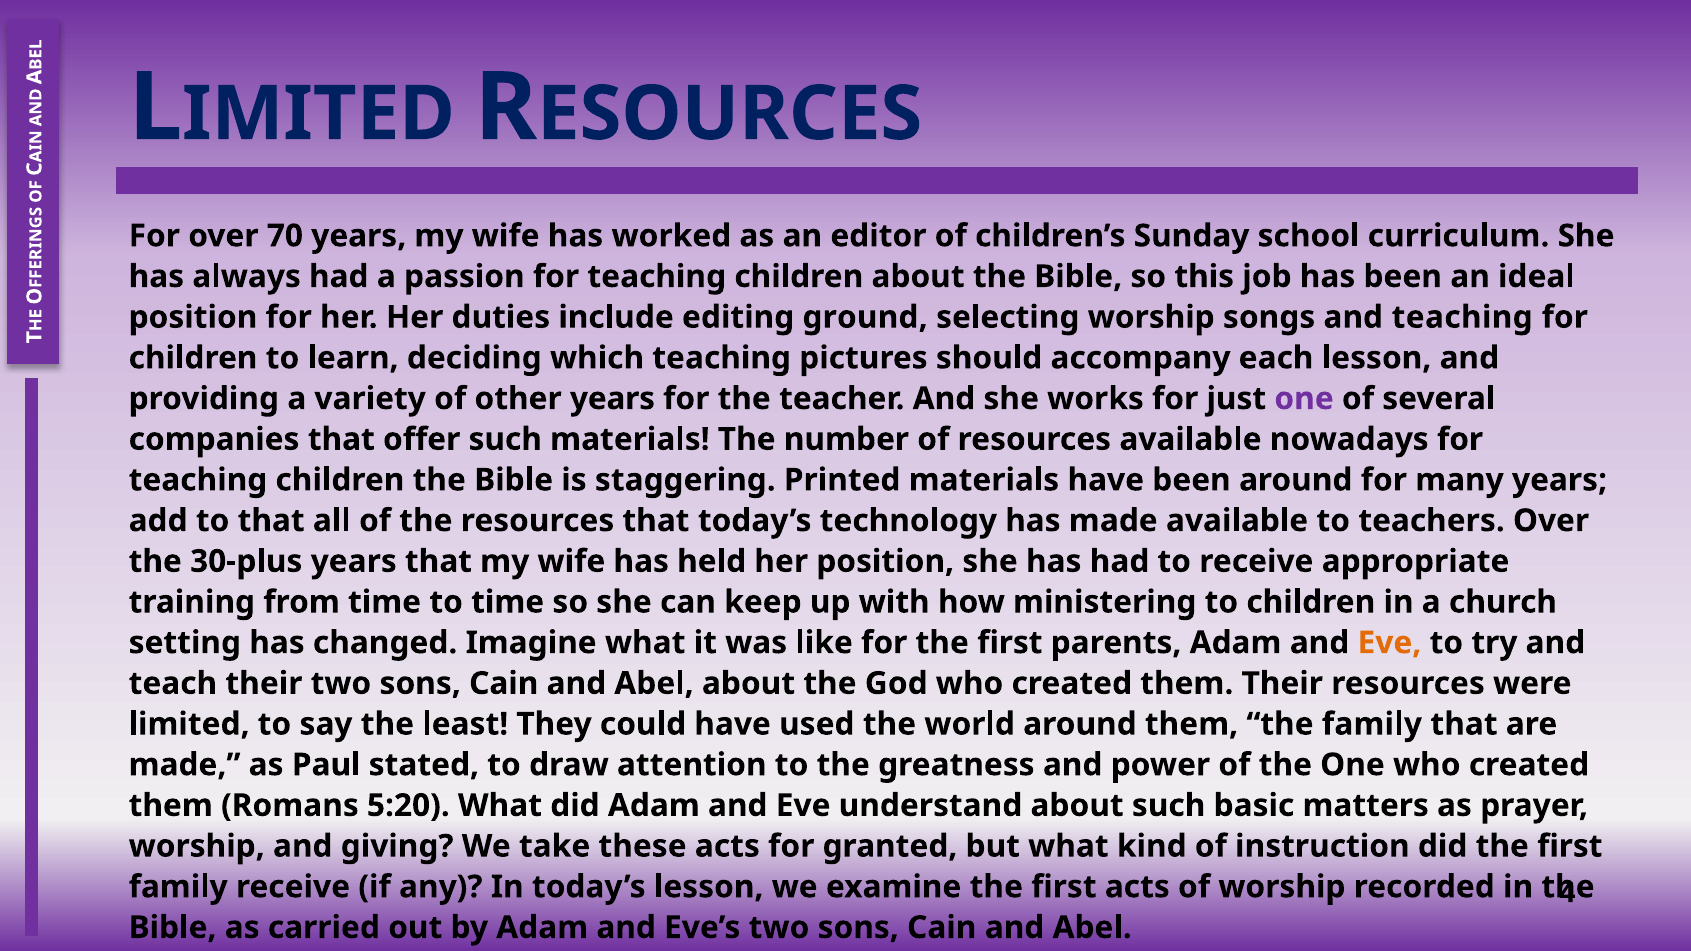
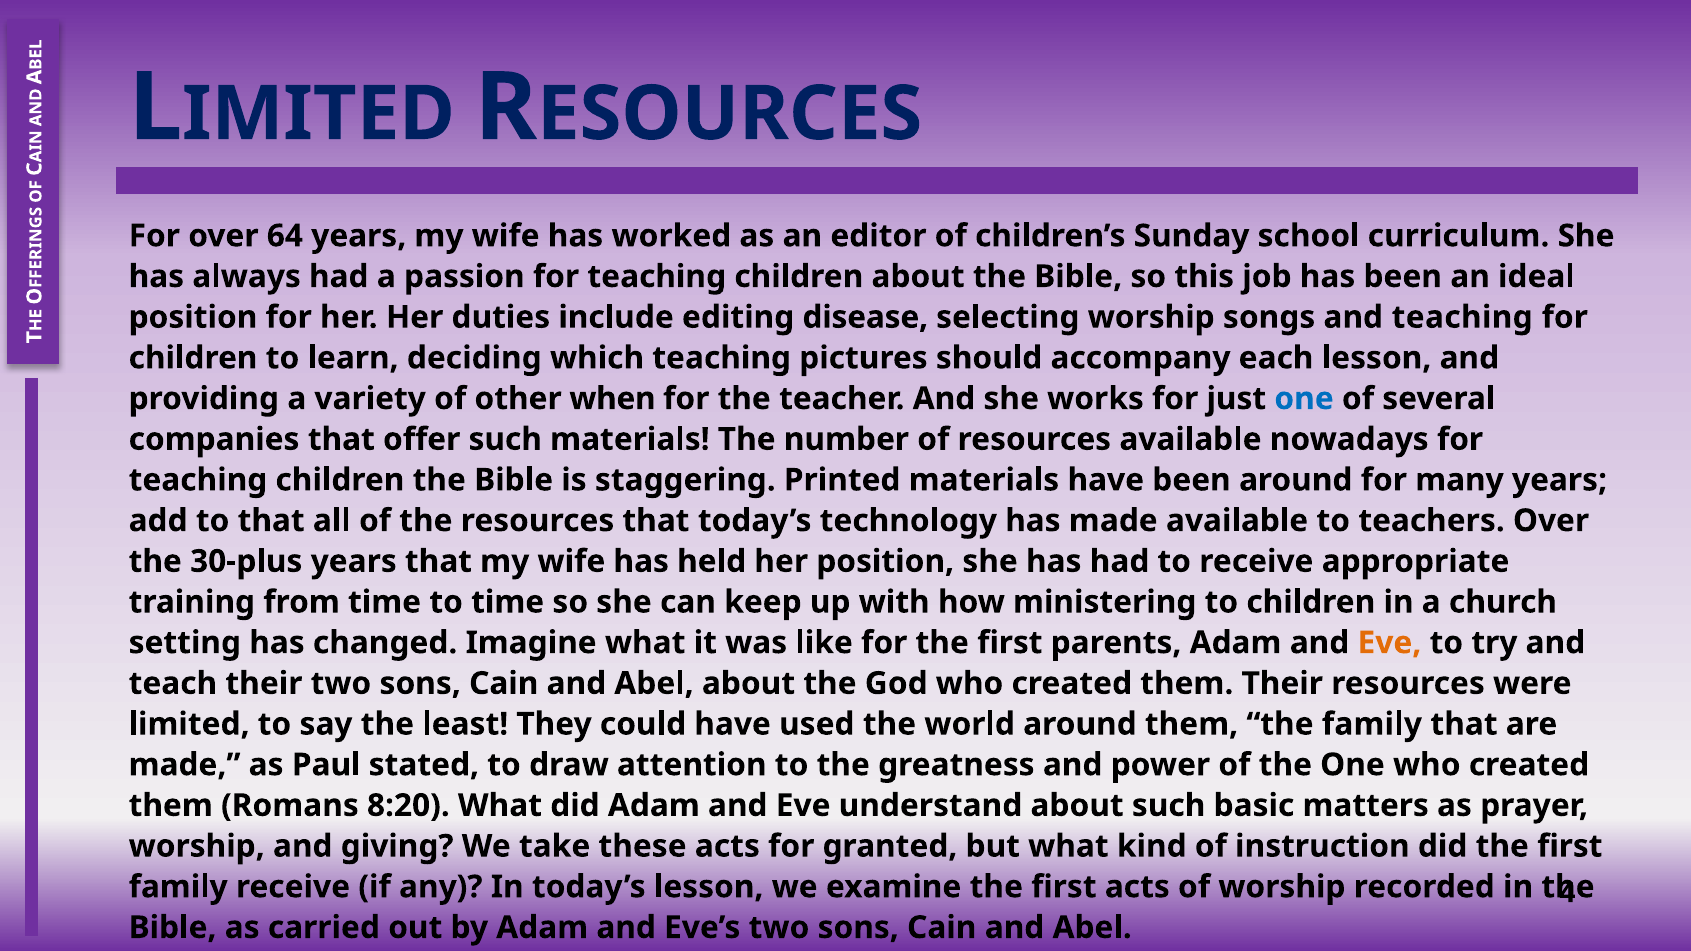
70: 70 -> 64
ground: ground -> disease
other years: years -> when
one at (1304, 399) colour: purple -> blue
5:20: 5:20 -> 8:20
